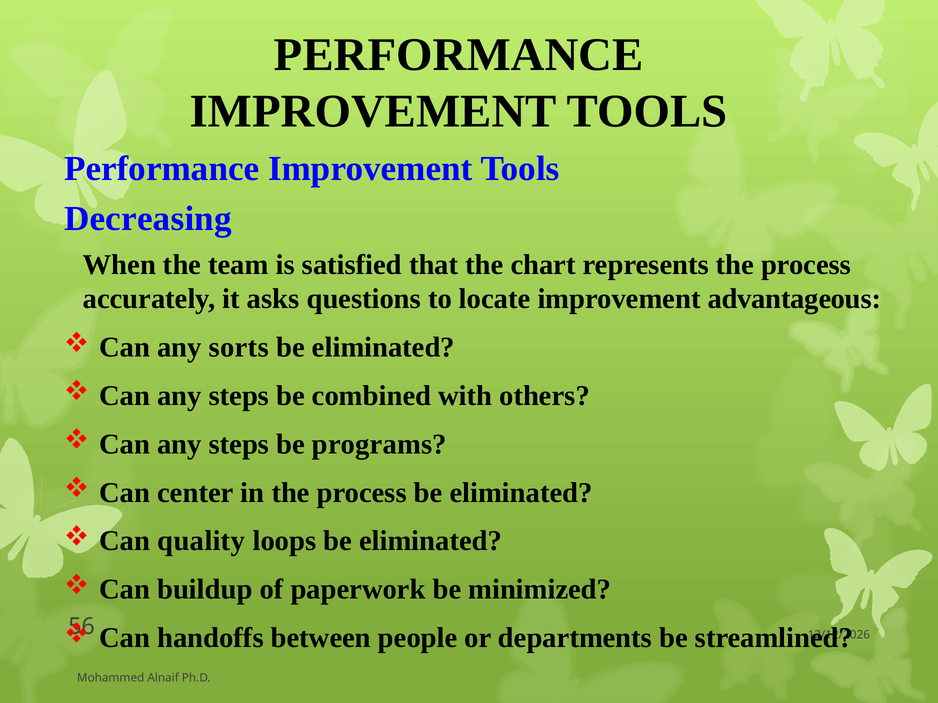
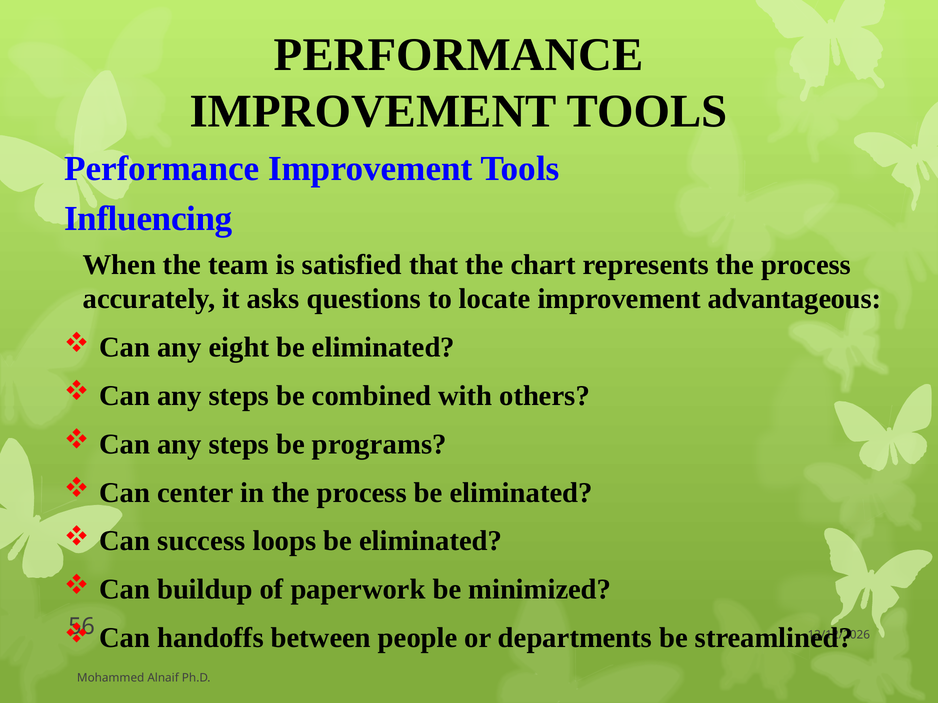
Decreasing: Decreasing -> Influencing
sorts: sorts -> eight
quality: quality -> success
